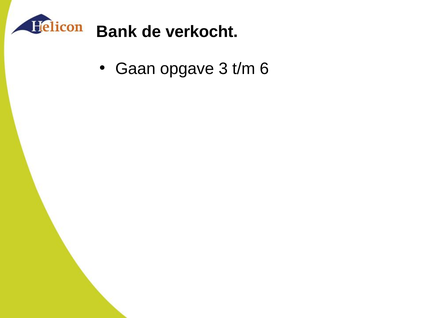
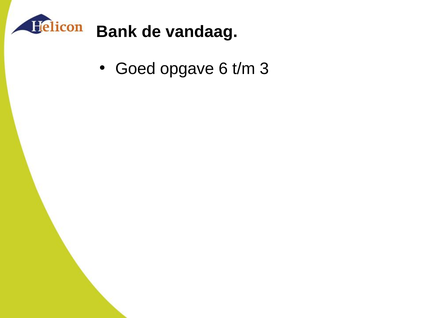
verkocht: verkocht -> vandaag
Gaan: Gaan -> Goed
3: 3 -> 6
6: 6 -> 3
